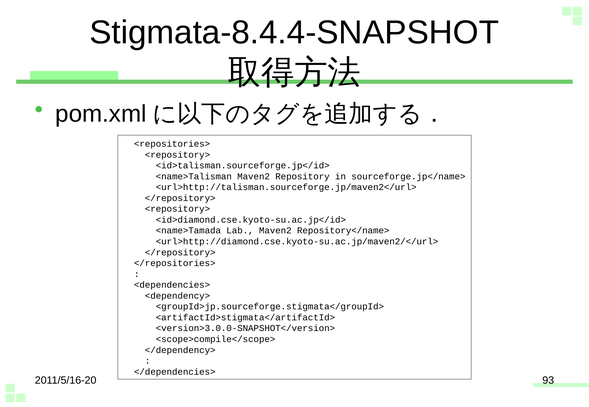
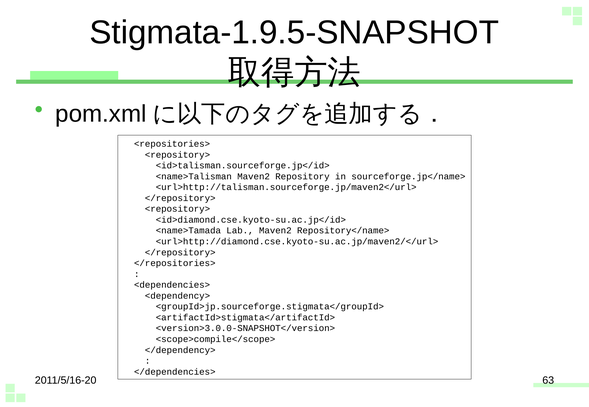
Stigmata-8.4.4-SNAPSHOT: Stigmata-8.4.4-SNAPSHOT -> Stigmata-1.9.5-SNAPSHOT
93: 93 -> 63
